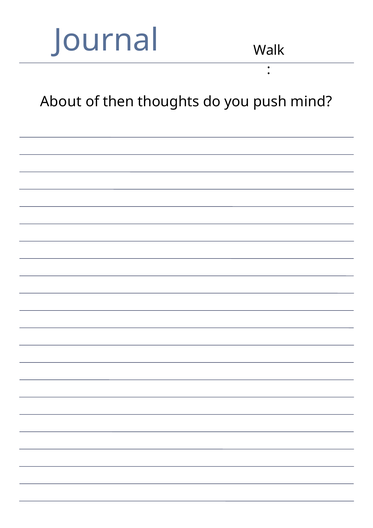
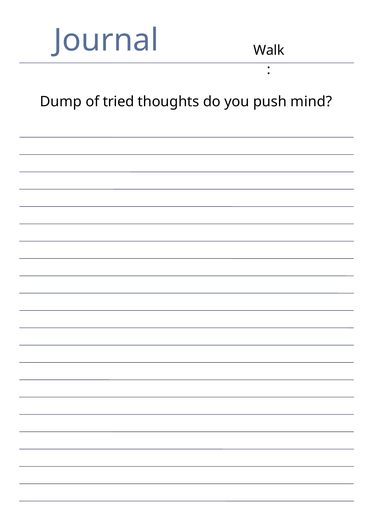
About: About -> Dump
then: then -> tried
